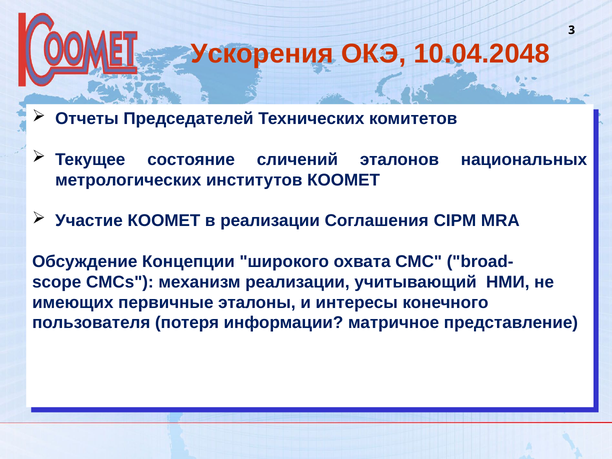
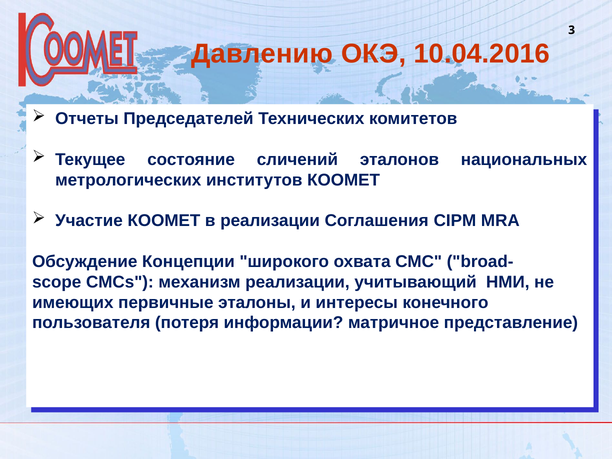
Ускорения: Ускорения -> Давлению
10.04.2048: 10.04.2048 -> 10.04.2016
